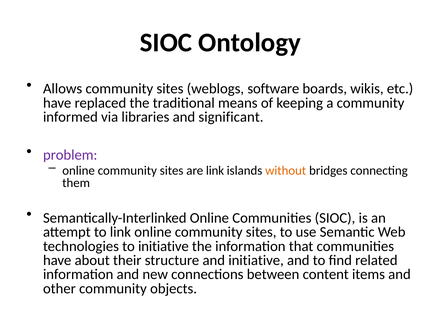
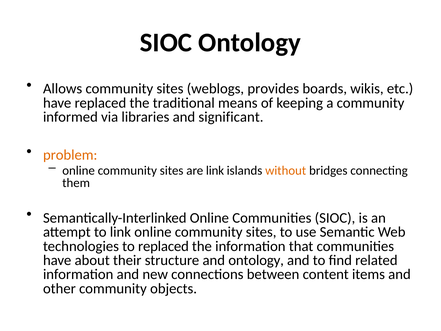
software: software -> provides
problem colour: purple -> orange
to initiative: initiative -> replaced
and initiative: initiative -> ontology
